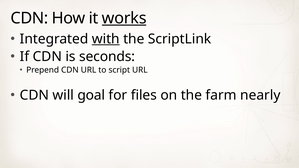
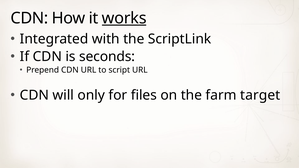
with underline: present -> none
goal: goal -> only
nearly: nearly -> target
